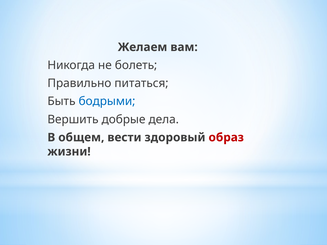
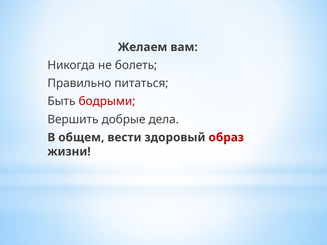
бодрыми colour: blue -> red
